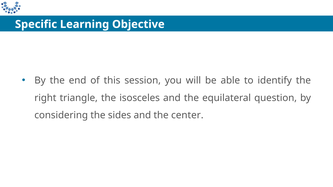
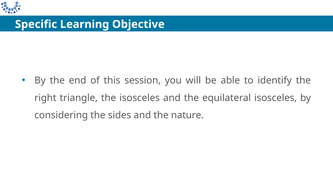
equilateral question: question -> isosceles
center: center -> nature
